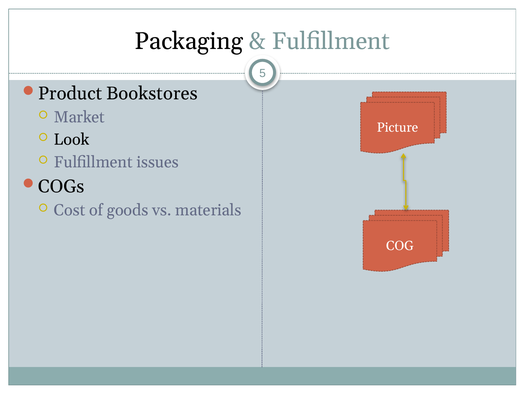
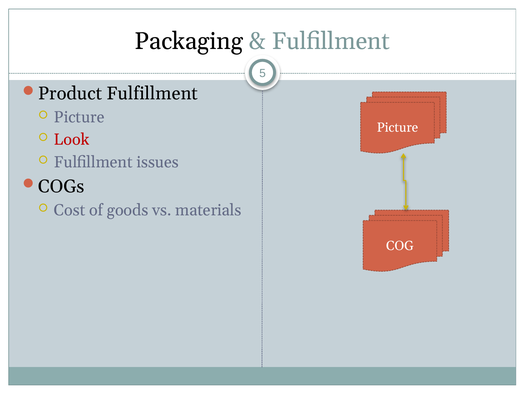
Product Bookstores: Bookstores -> Fulfillment
Market at (79, 117): Market -> Picture
Look colour: black -> red
